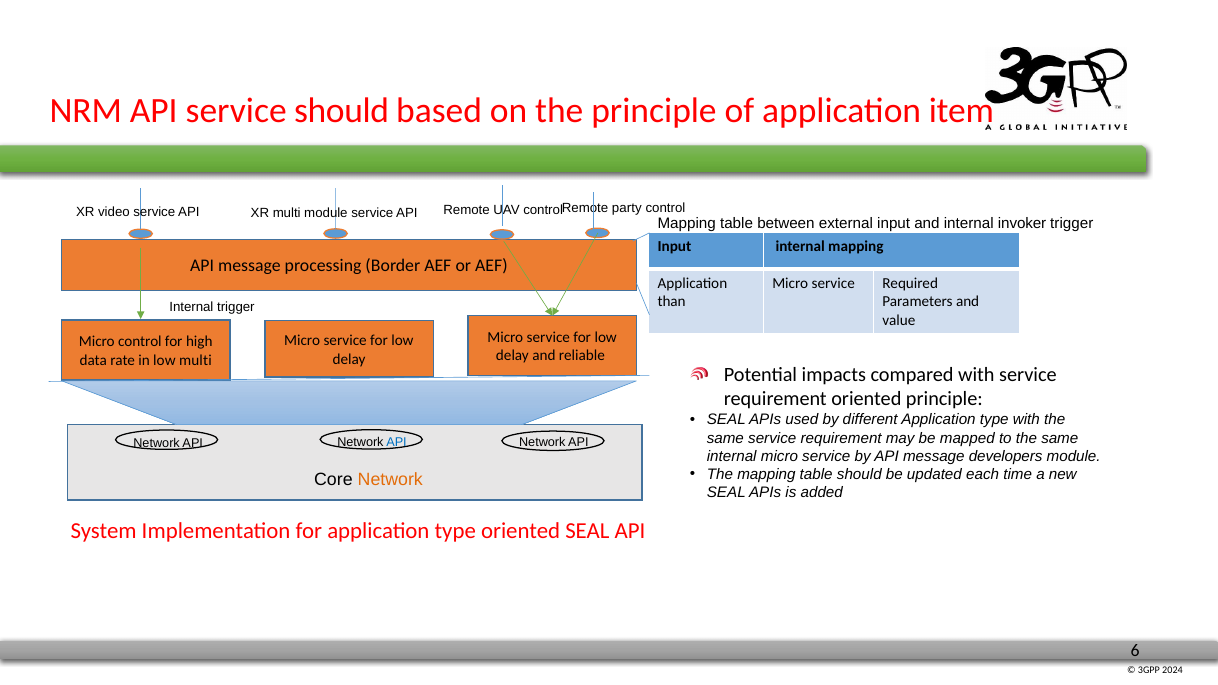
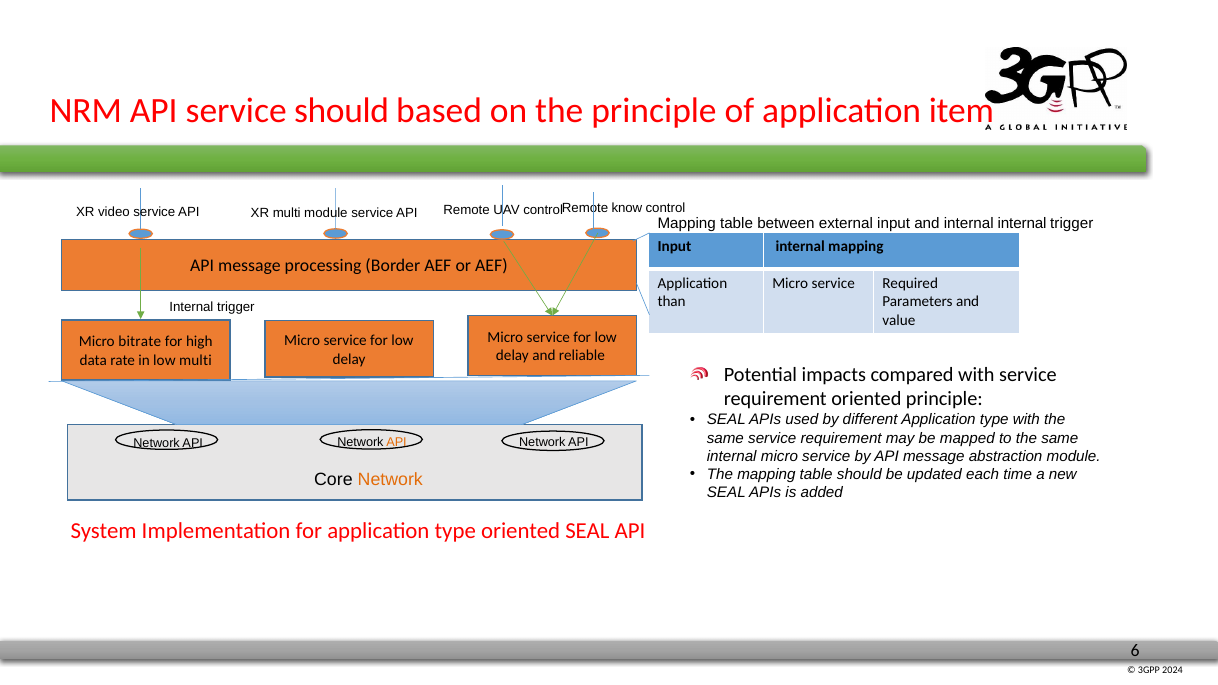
party: party -> know
internal invoker: invoker -> internal
Micro control: control -> bitrate
API at (397, 442) colour: blue -> orange
developers: developers -> abstraction
